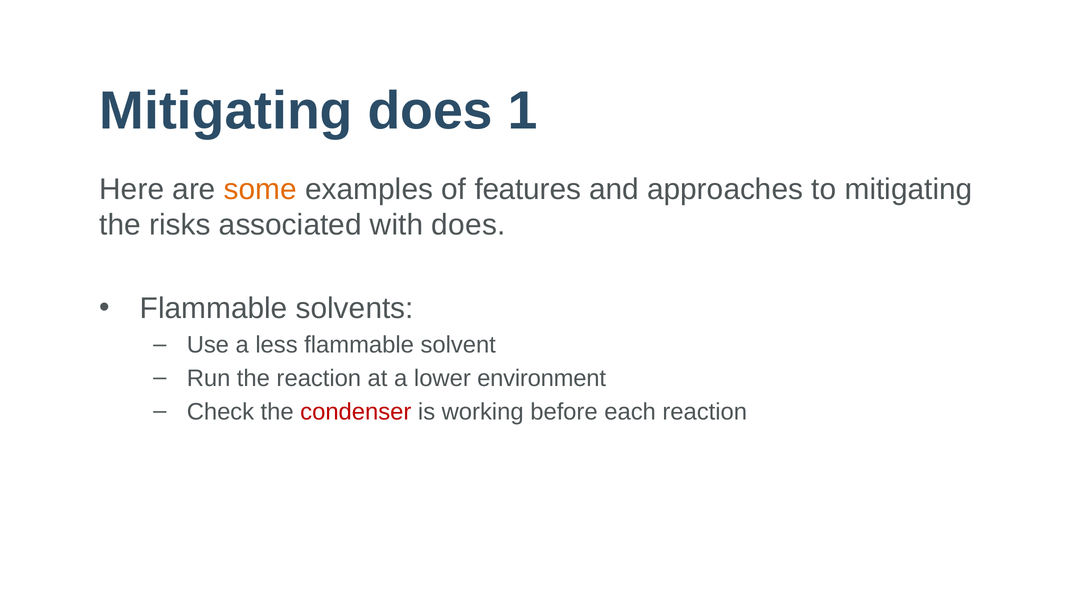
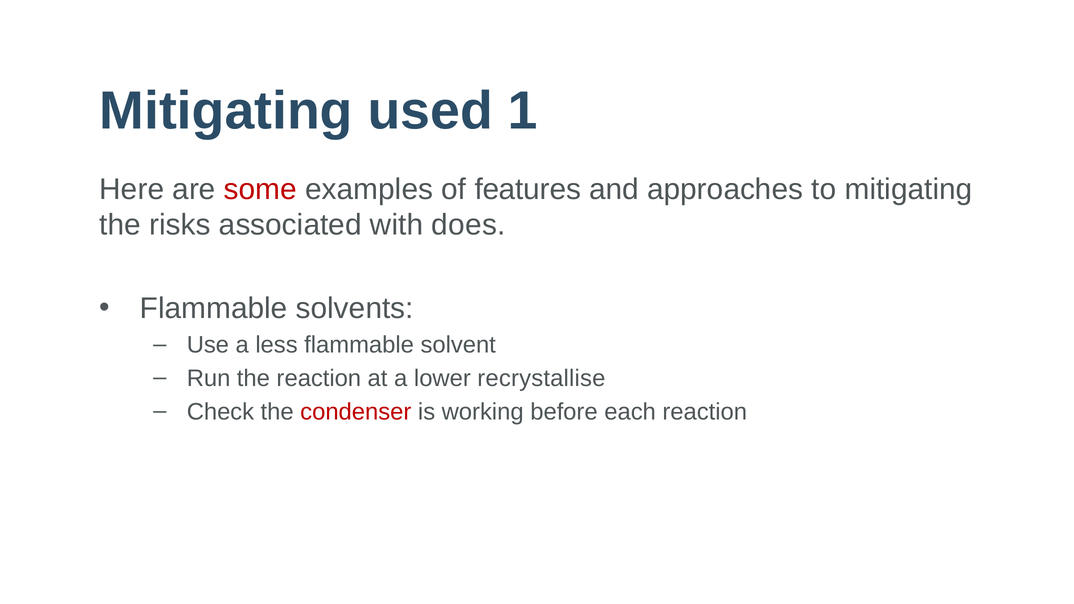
Mitigating does: does -> used
some colour: orange -> red
environment: environment -> recrystallise
